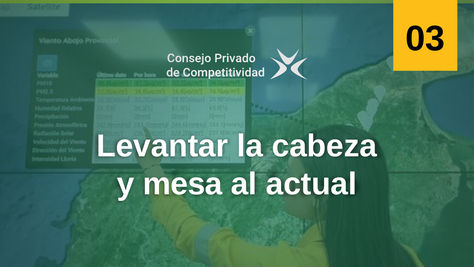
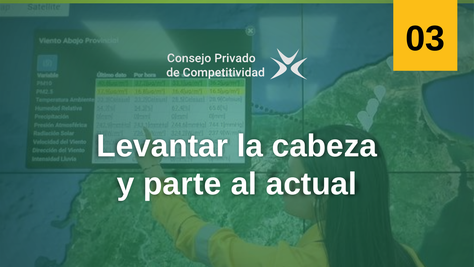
mesa: mesa -> parte
